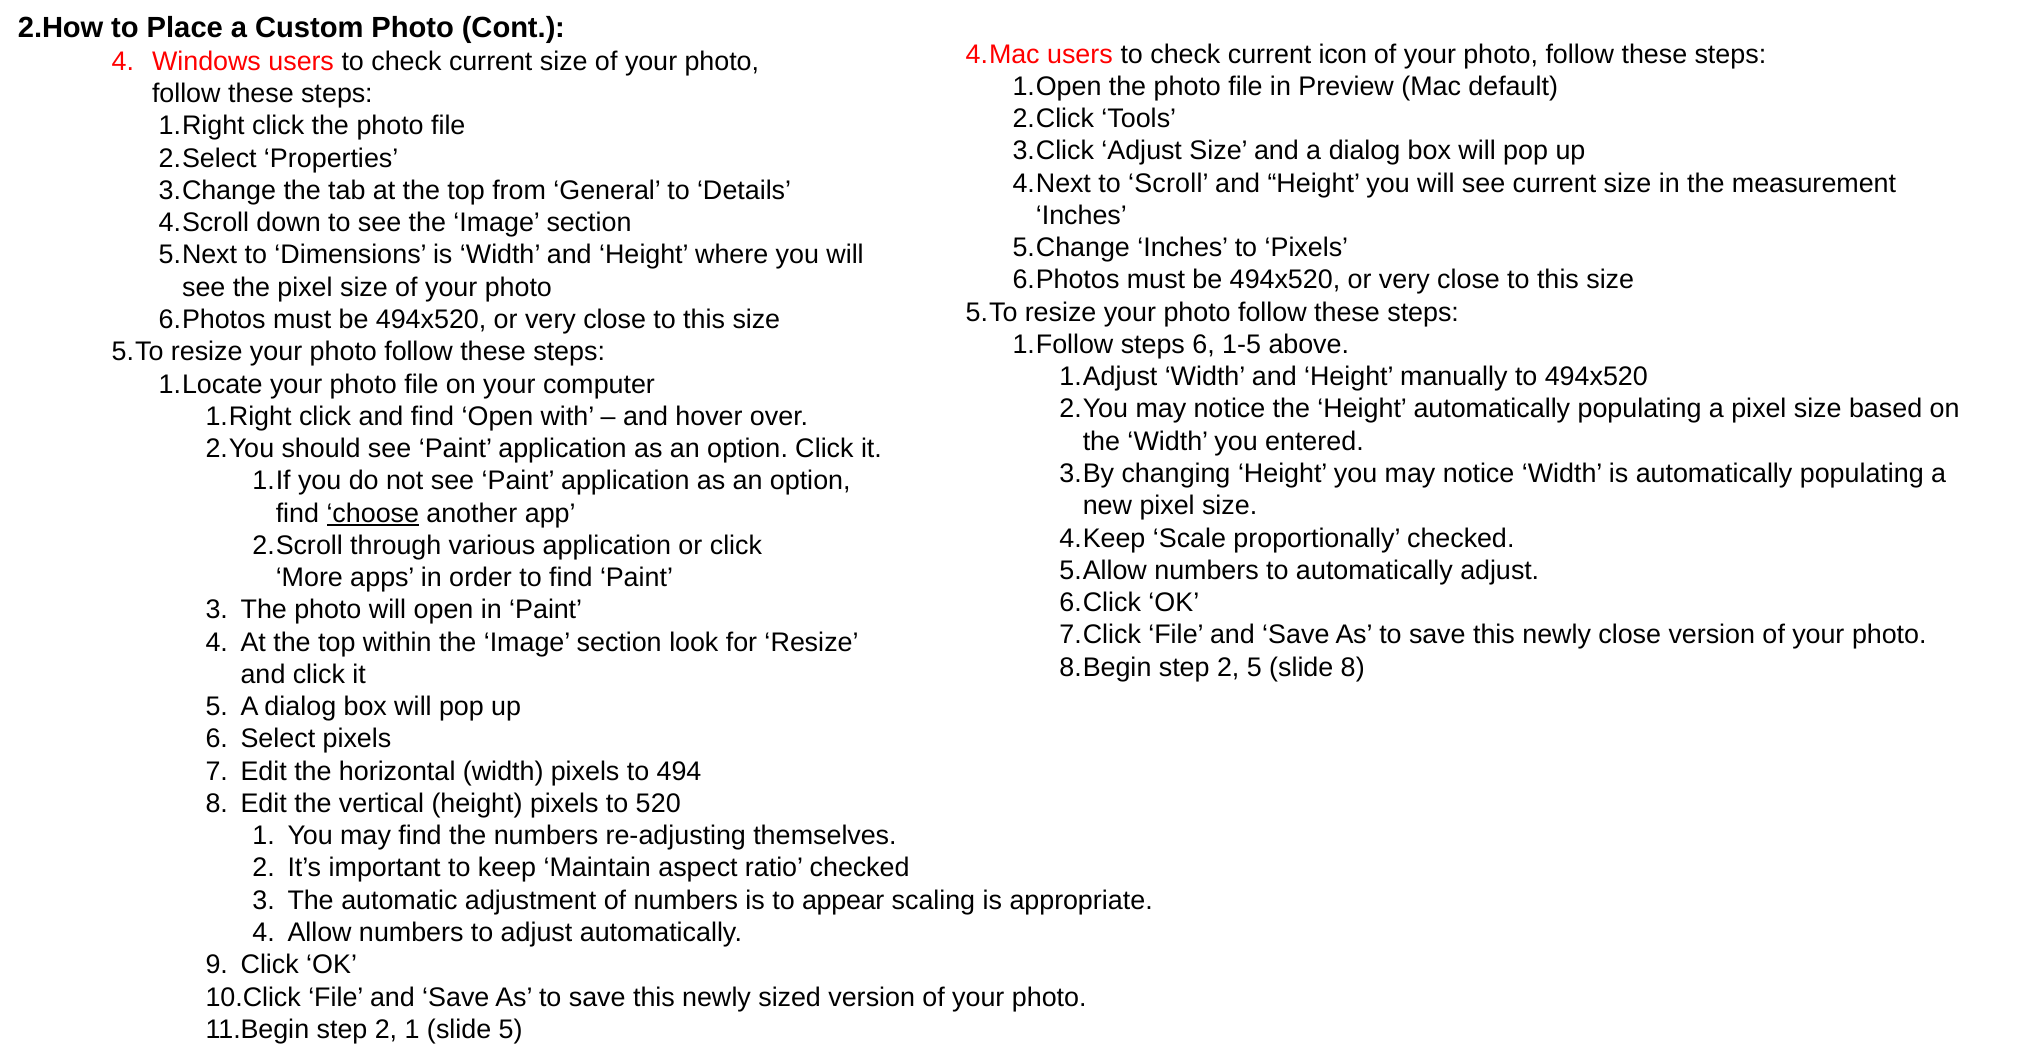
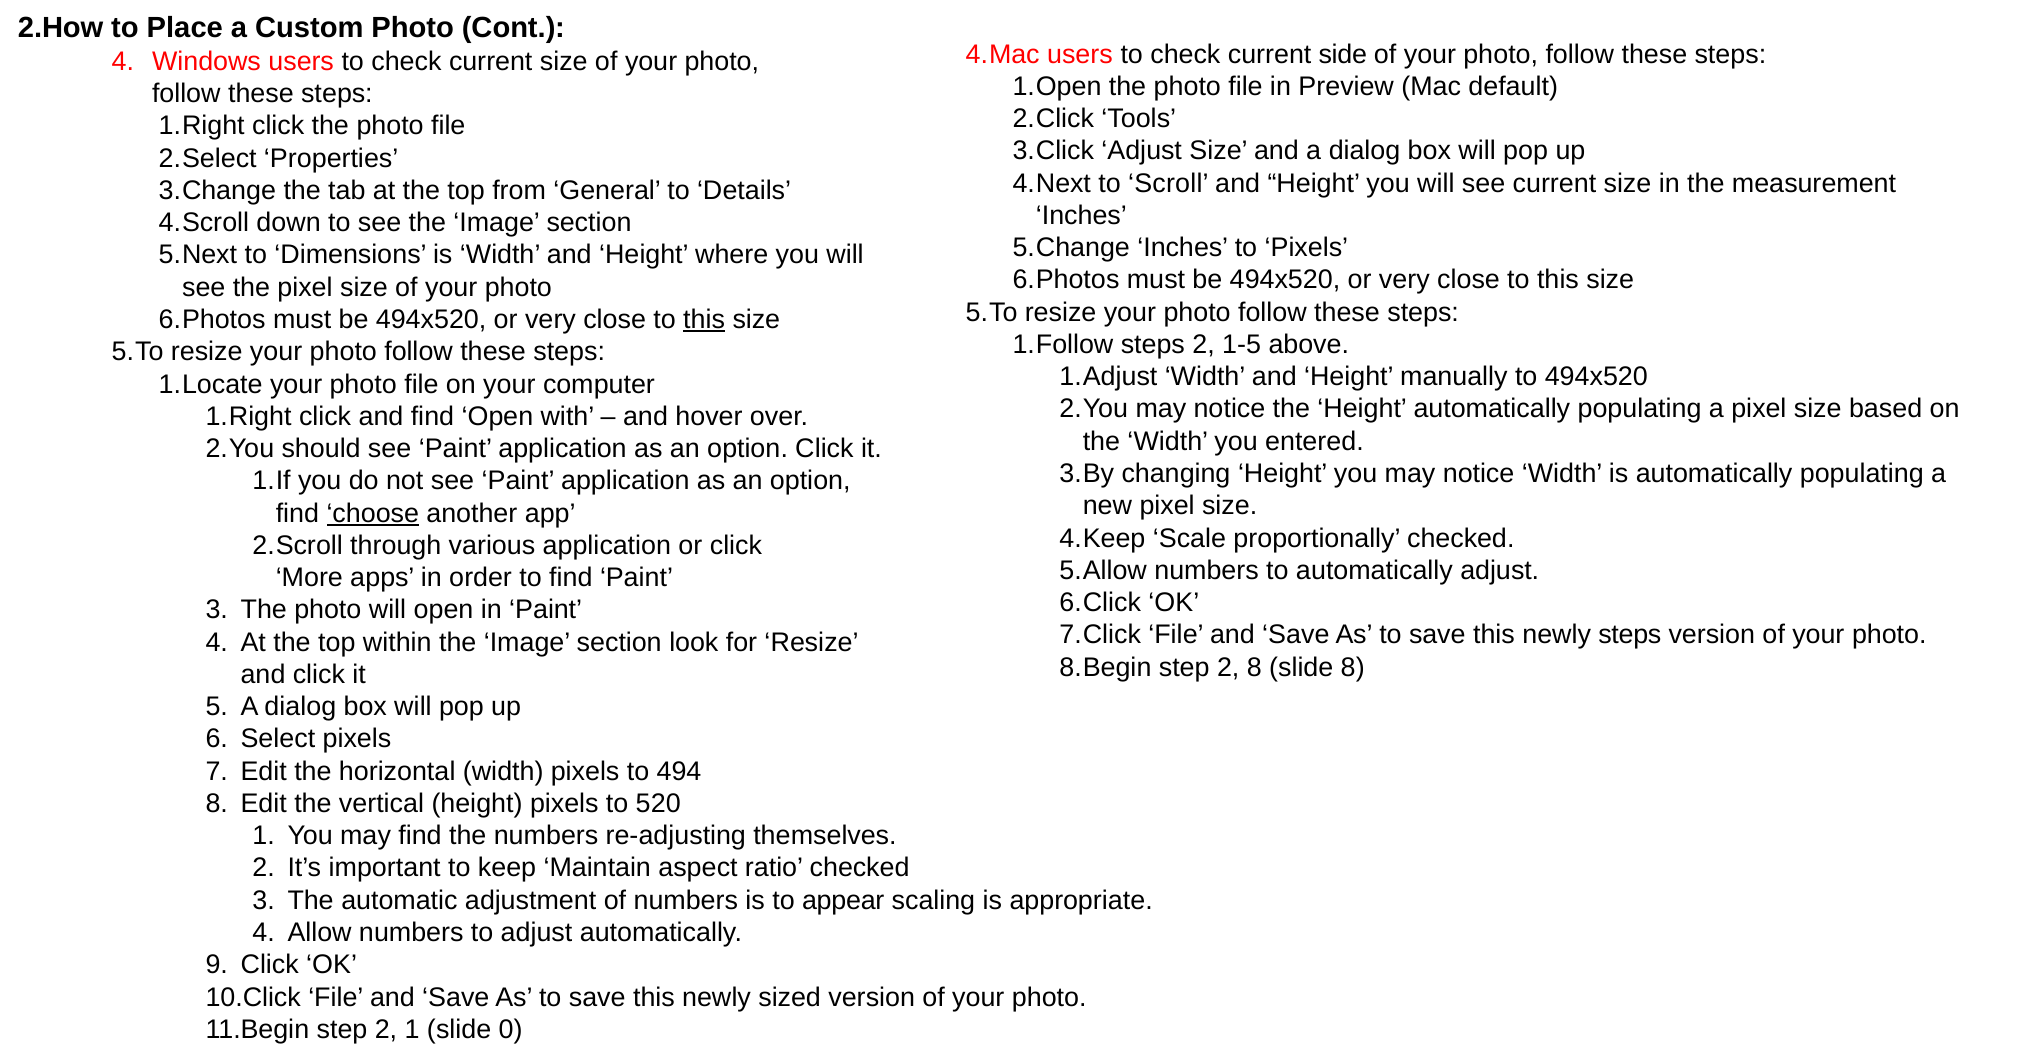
icon: icon -> side
this at (704, 320) underline: none -> present
steps 6: 6 -> 2
newly close: close -> steps
2 5: 5 -> 8
slide 5: 5 -> 0
